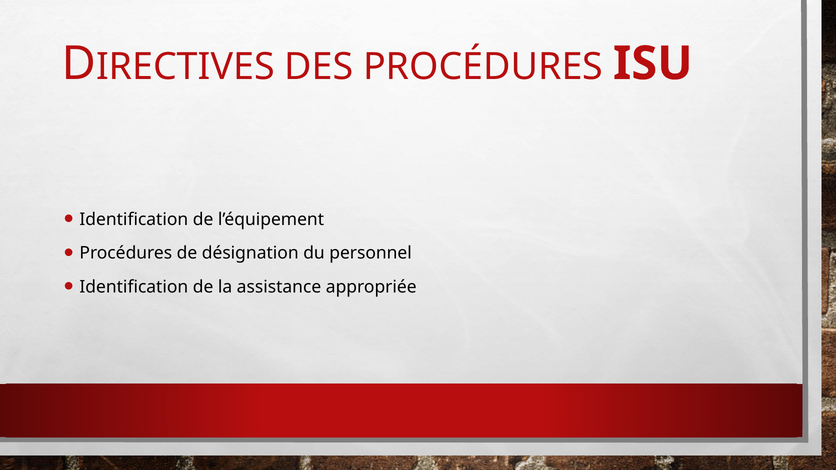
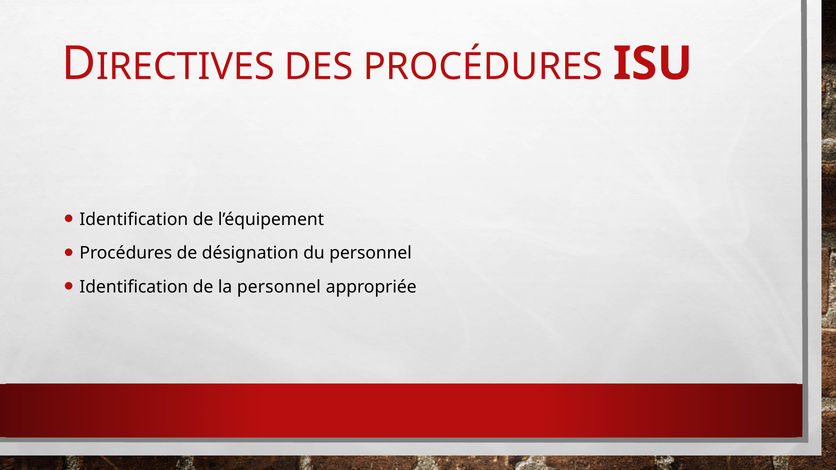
la assistance: assistance -> personnel
